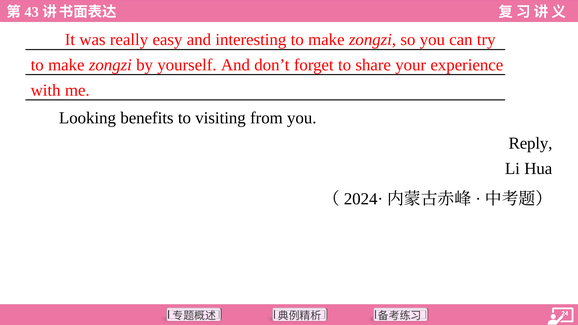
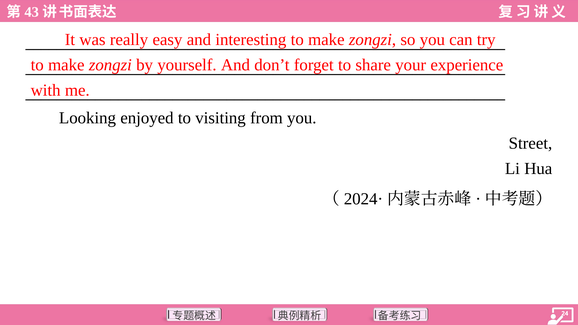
benefits: benefits -> enjoyed
Reply: Reply -> Street
